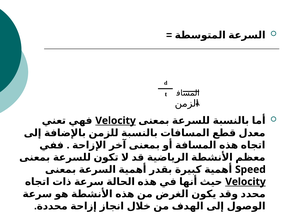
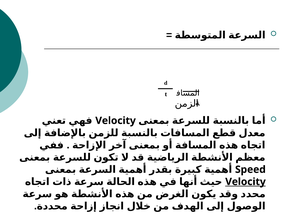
Velocity at (116, 121) underline: present -> none
